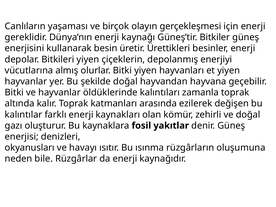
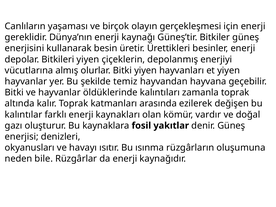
şekilde doğal: doğal -> temiz
zehirli: zehirli -> vardır
